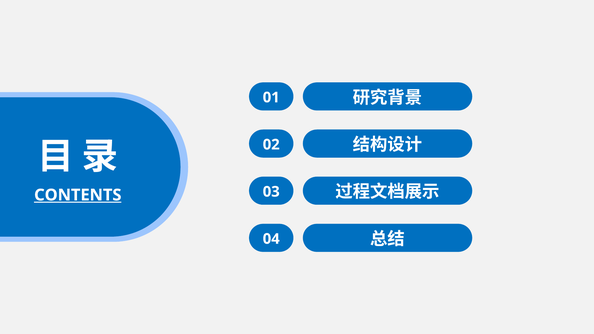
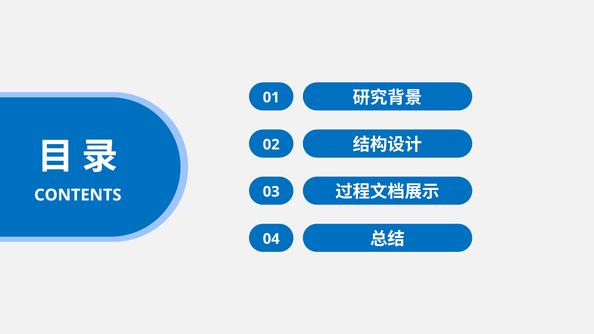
CONTENTS underline: present -> none
